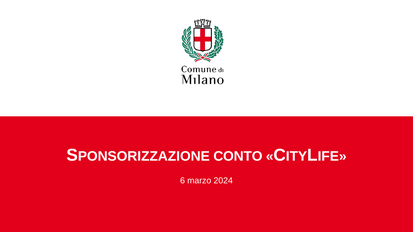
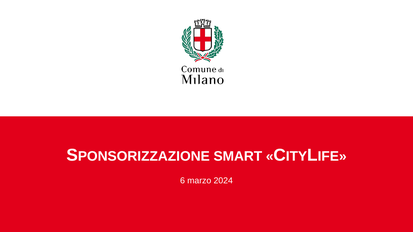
CONTO: CONTO -> SMART
